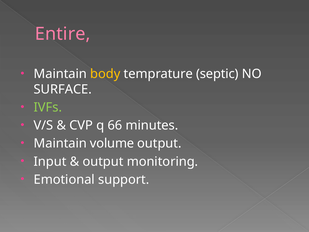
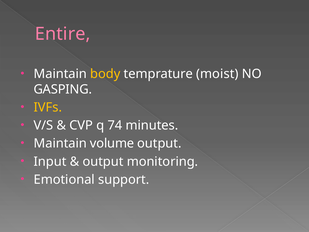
septic: septic -> moist
SURFACE: SURFACE -> GASPING
IVFs colour: light green -> yellow
66: 66 -> 74
